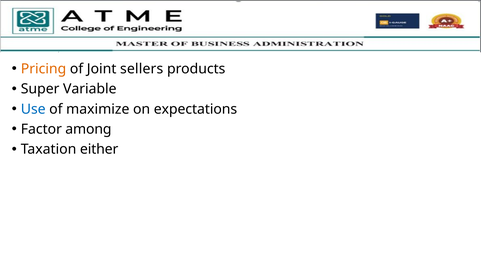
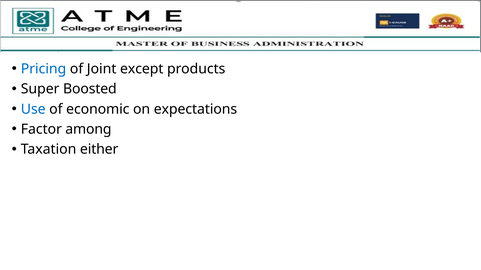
Pricing colour: orange -> blue
sellers: sellers -> except
Variable: Variable -> Boosted
maximize: maximize -> economic
